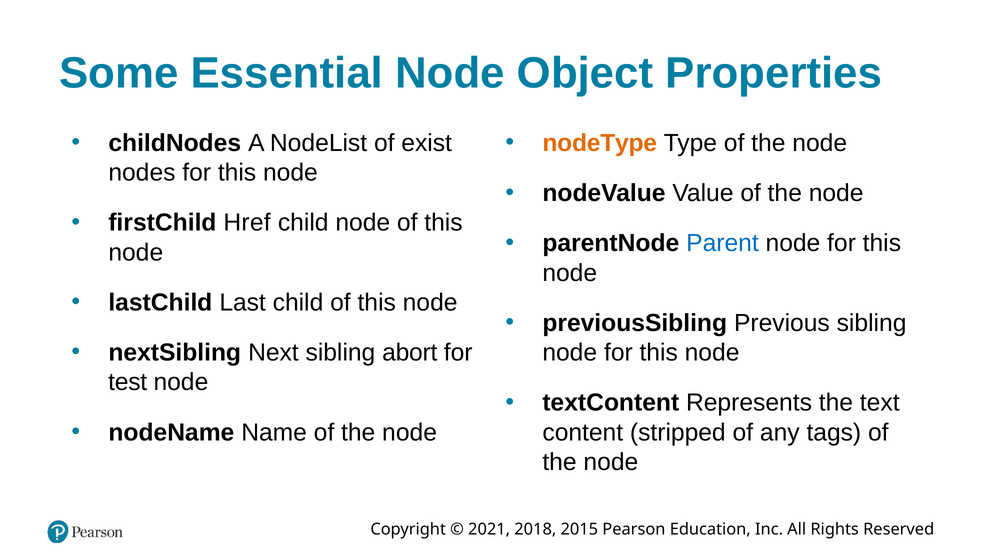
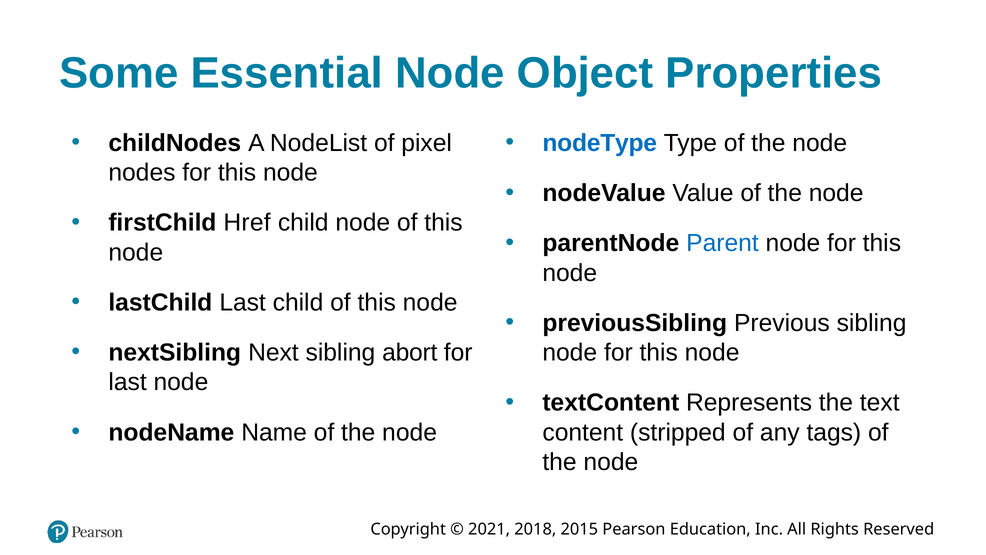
exist: exist -> pixel
nodeType colour: orange -> blue
test at (128, 382): test -> last
